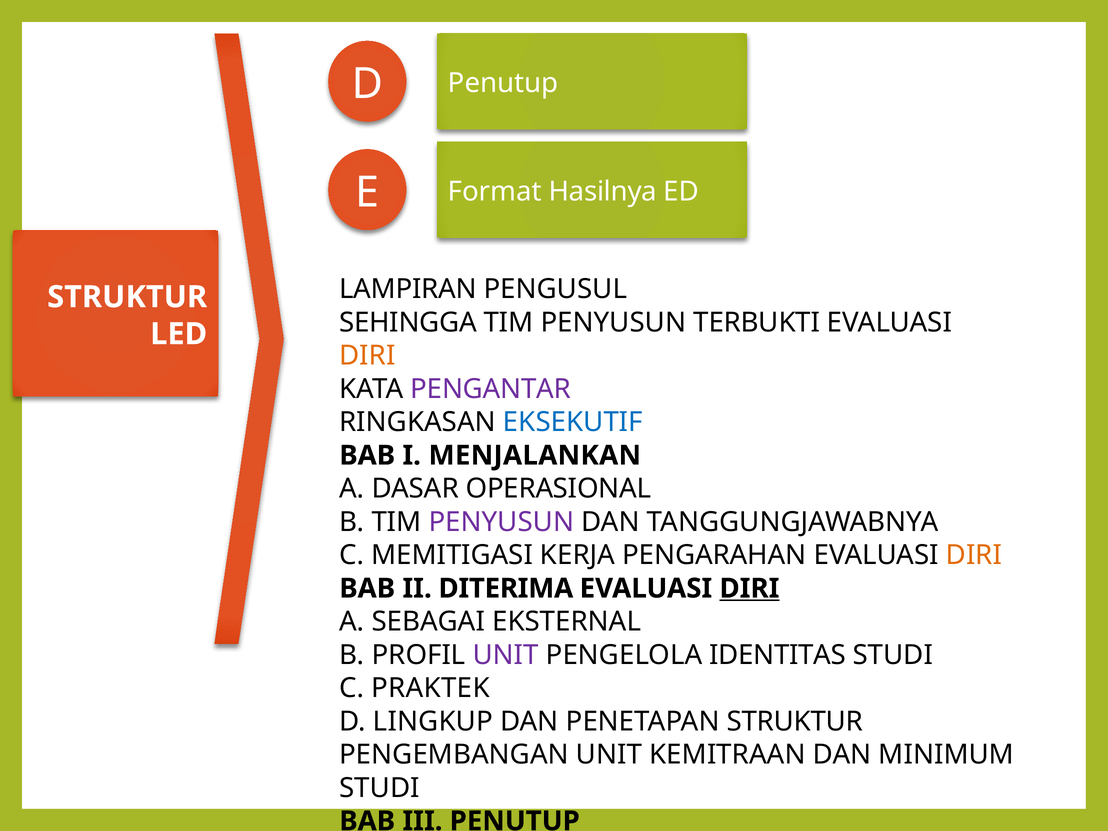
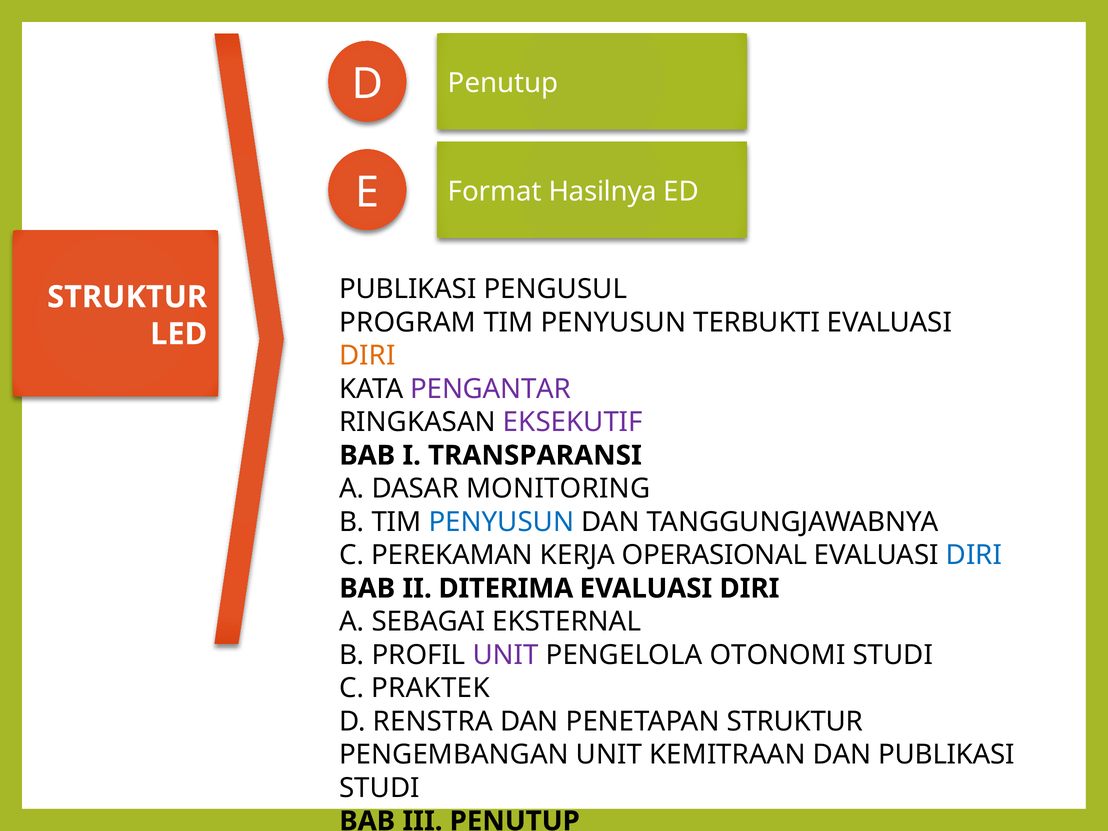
LAMPIRAN at (408, 289): LAMPIRAN -> PUBLIKASI
SEHINGGA: SEHINGGA -> PROGRAM
EKSEKUTIF colour: blue -> purple
MENJALANKAN: MENJALANKAN -> TRANSPARANSI
OPERASIONAL: OPERASIONAL -> MONITORING
PENYUSUN at (501, 522) colour: purple -> blue
MEMITIGASI: MEMITIGASI -> PEREKAMAN
PENGARAHAN: PENGARAHAN -> OPERASIONAL
DIRI at (974, 555) colour: orange -> blue
DIRI at (749, 588) underline: present -> none
IDENTITAS: IDENTITAS -> OTONOMI
LINGKUP: LINGKUP -> RENSTRA
DAN MINIMUM: MINIMUM -> PUBLIKASI
